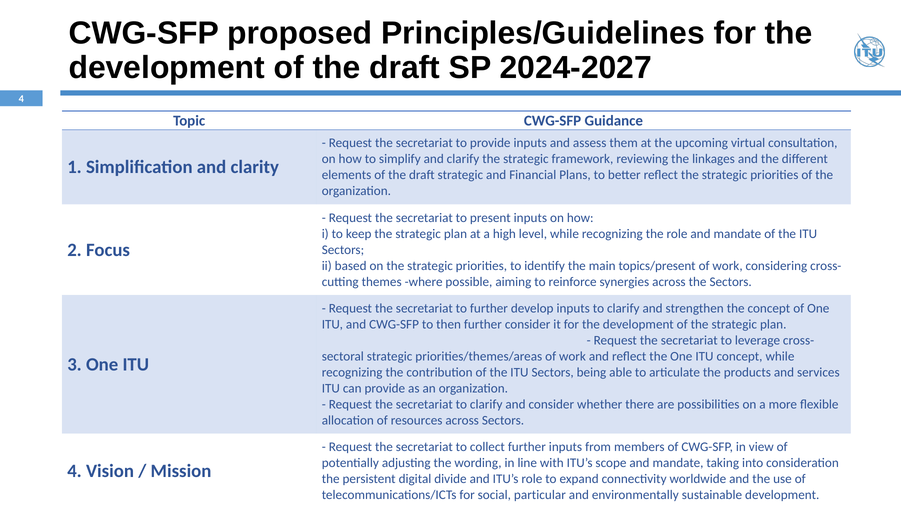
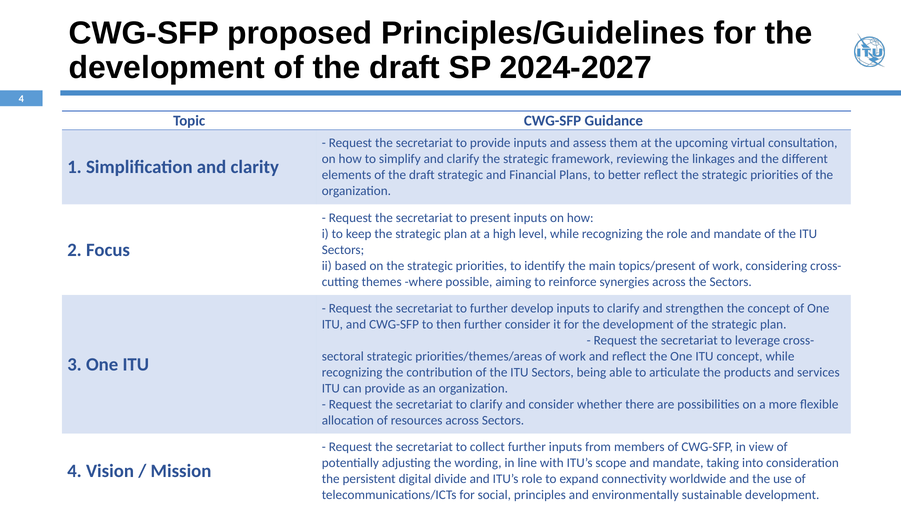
particular: particular -> principles
